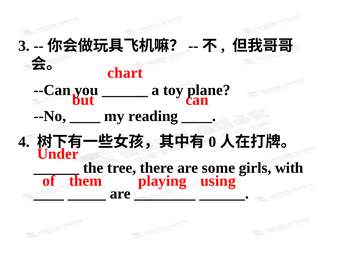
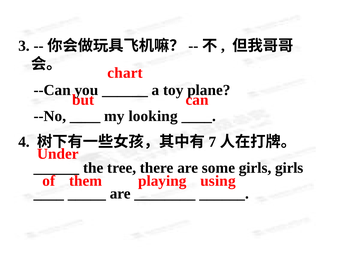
reading: reading -> looking
0: 0 -> 7
girls with: with -> girls
